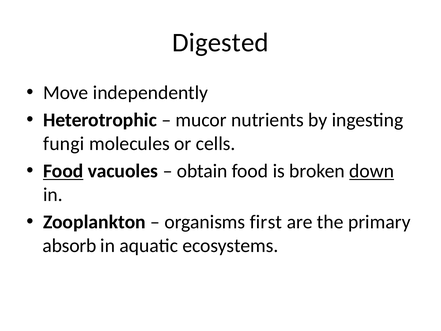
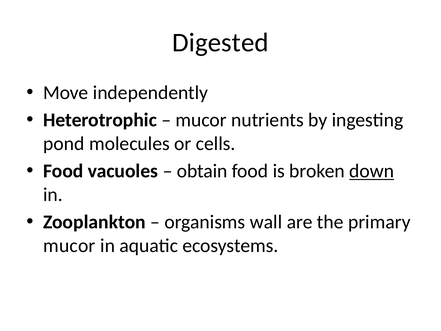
fungi: fungi -> pond
Food at (63, 171) underline: present -> none
first: first -> wall
absorb at (70, 245): absorb -> mucor
